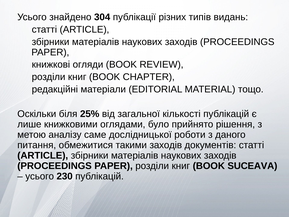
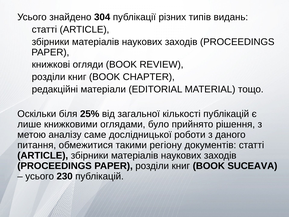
такими заходів: заходів -> регіону
